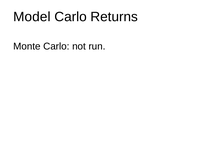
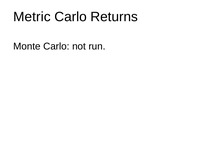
Model: Model -> Metric
